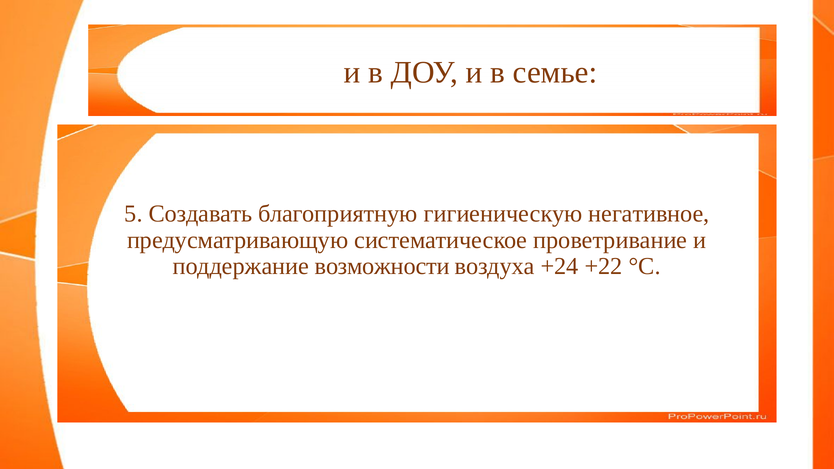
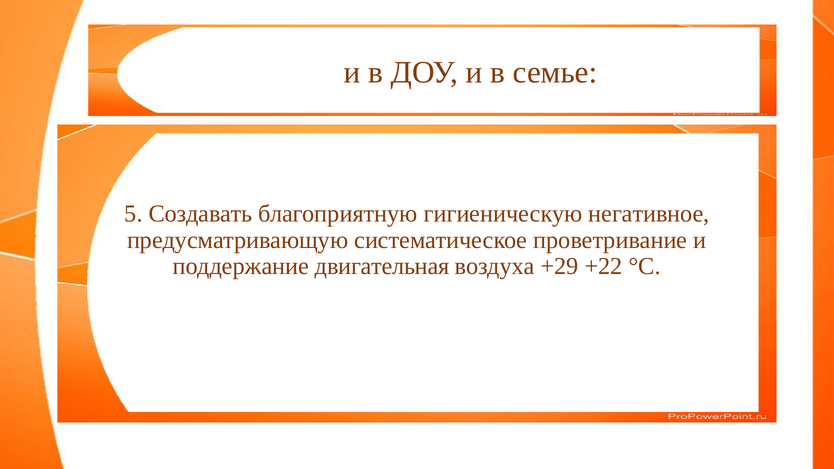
возможности: возможности -> двигательная
+24: +24 -> +29
